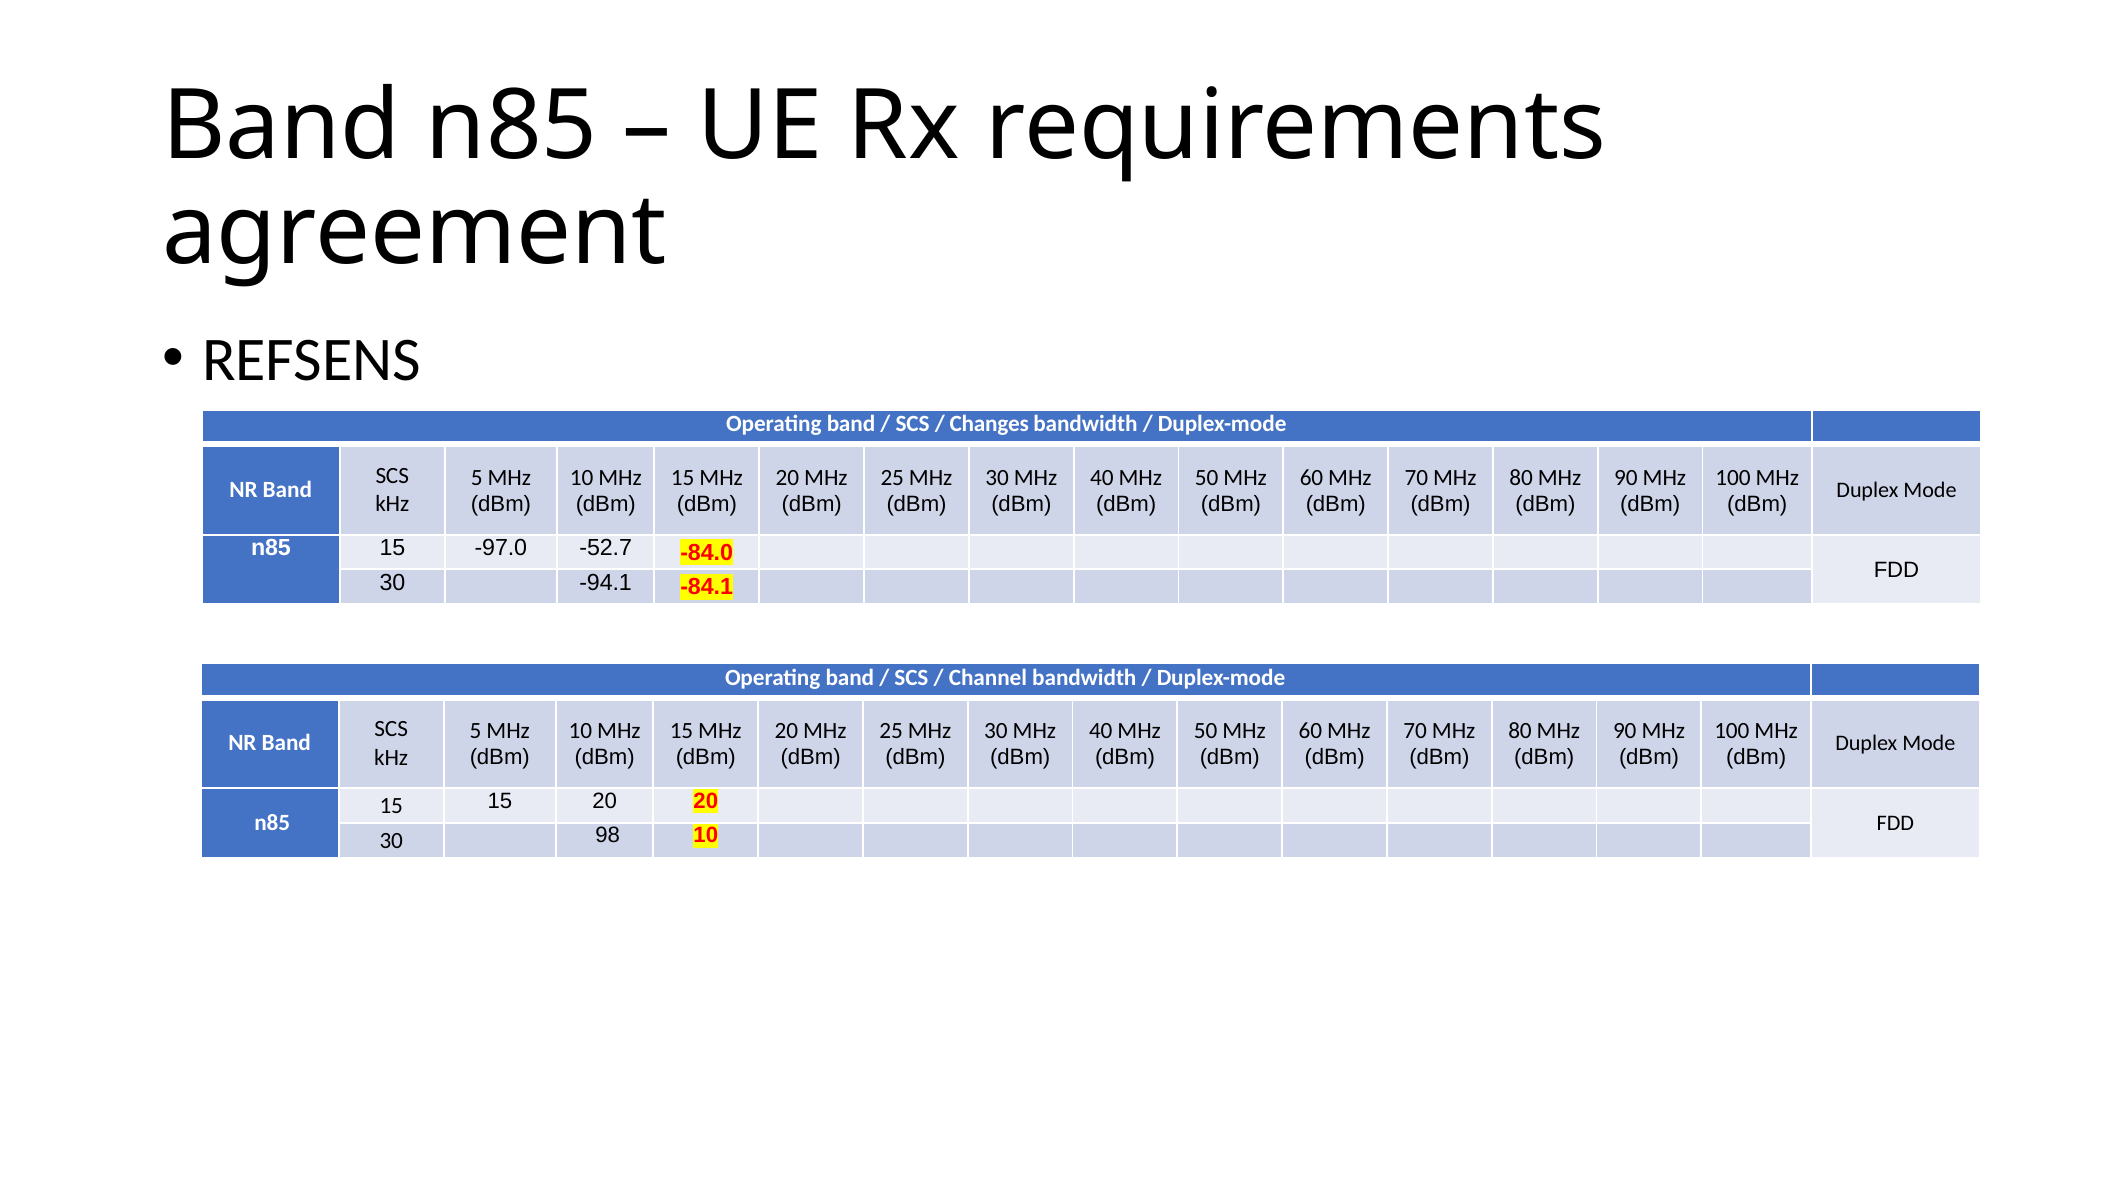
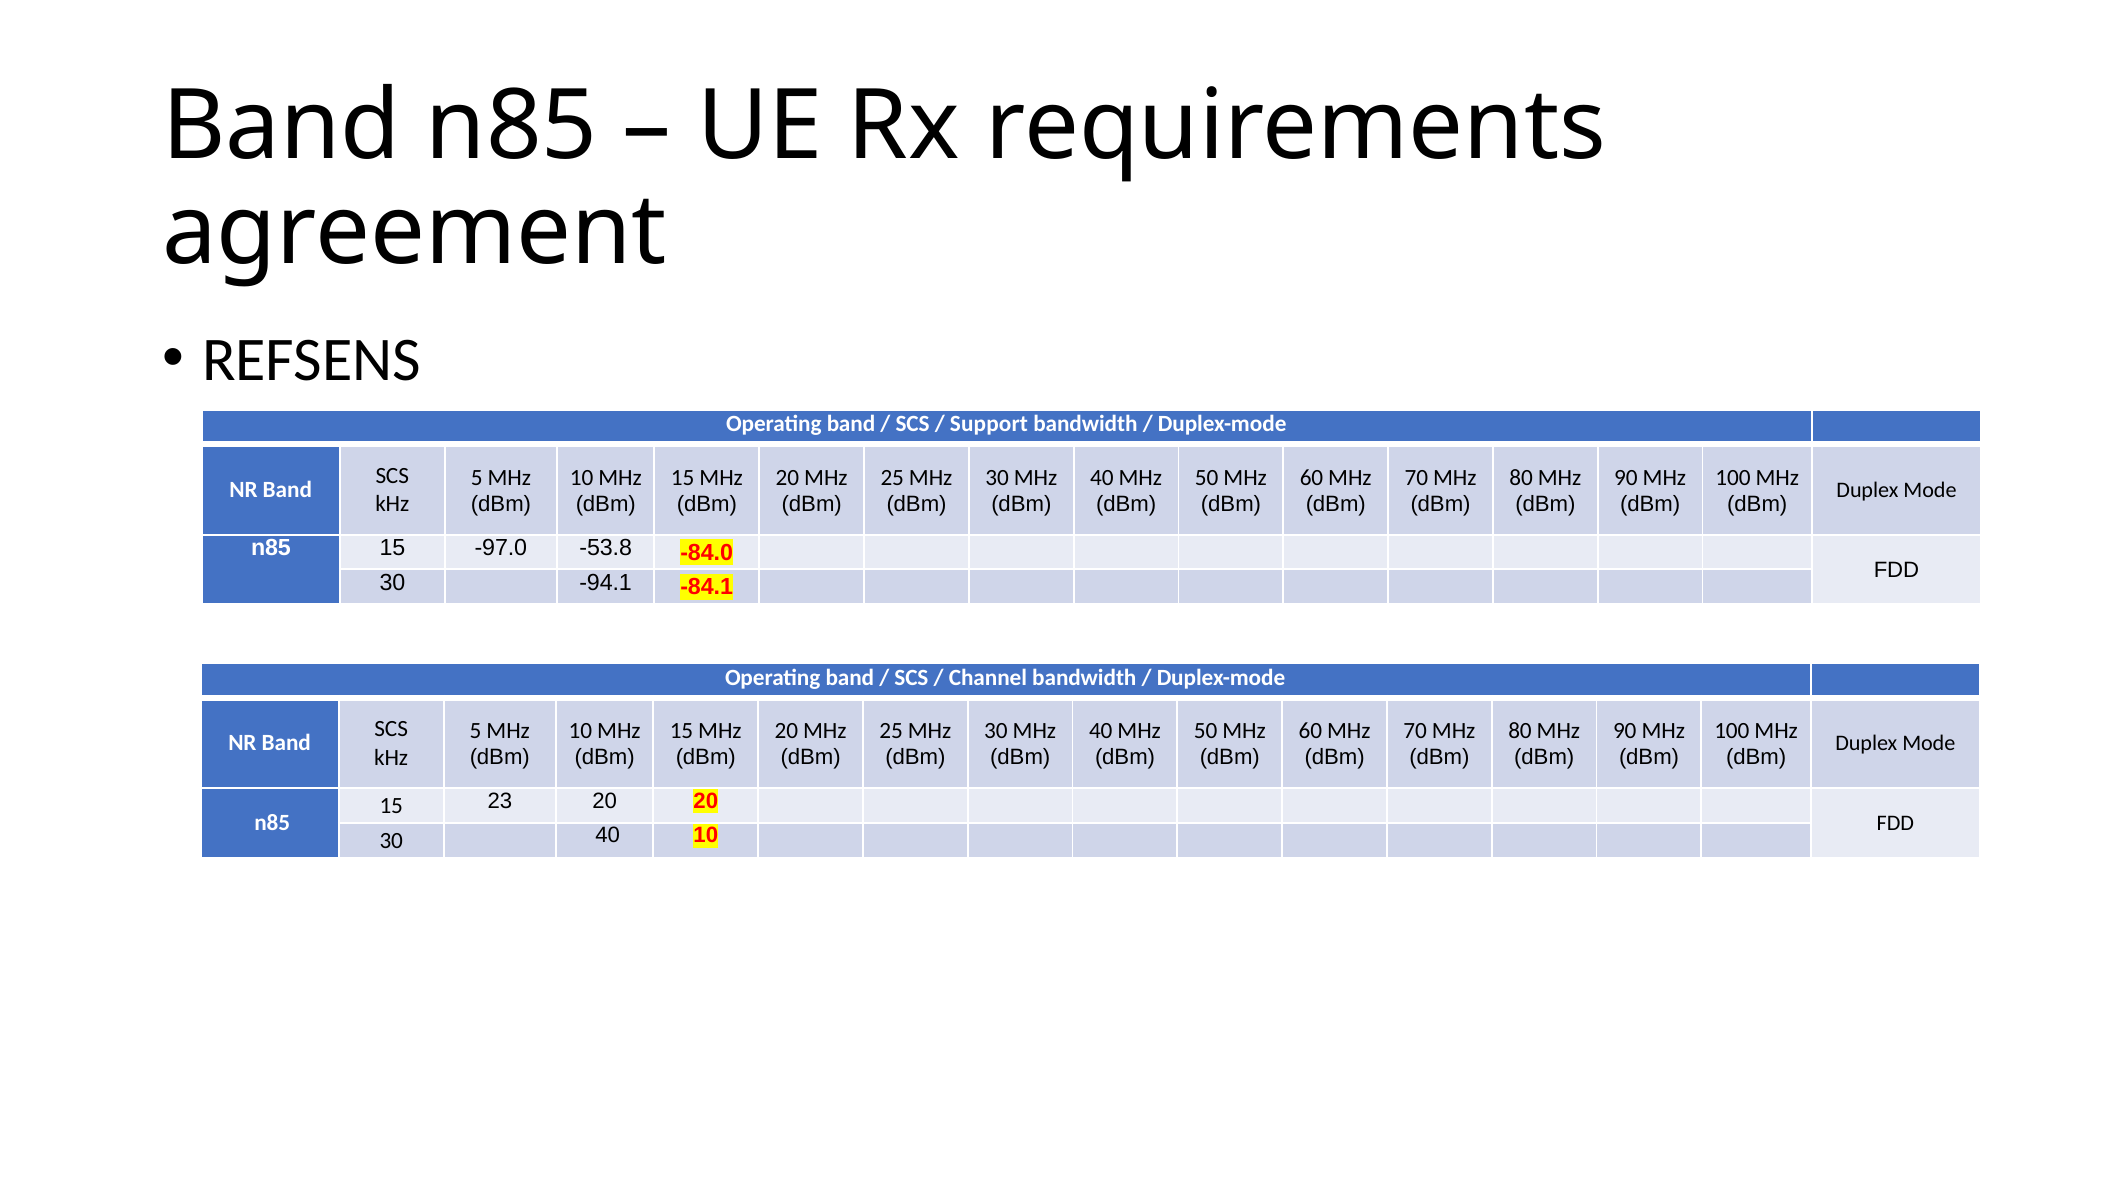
Changes: Changes -> Support
-52.7: -52.7 -> -53.8
15 15: 15 -> 23
30 98: 98 -> 40
